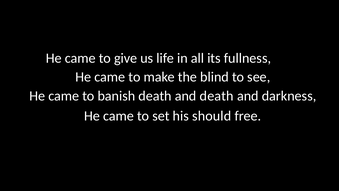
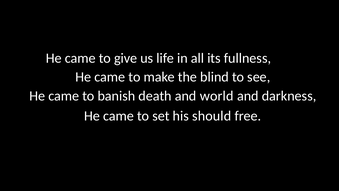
and death: death -> world
